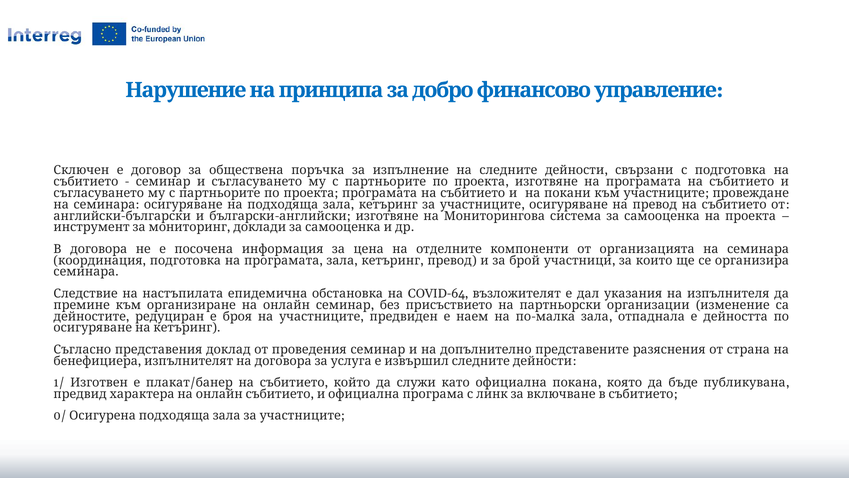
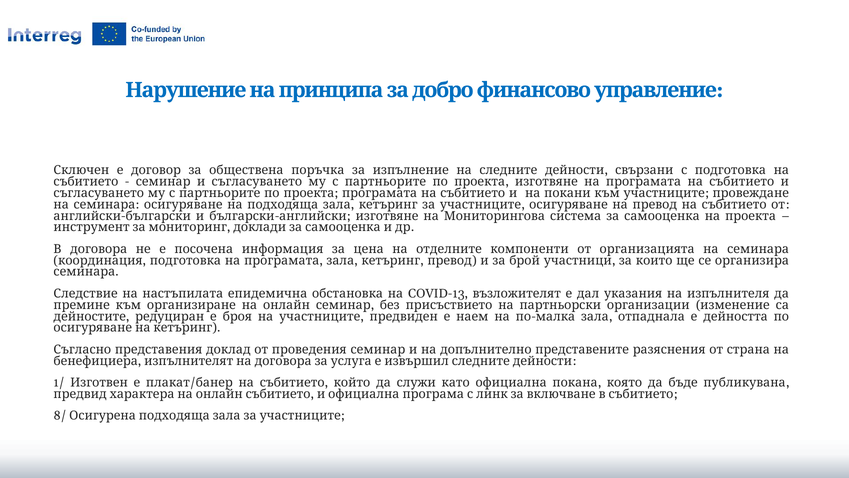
COVID-64: COVID-64 -> COVID-13
0/: 0/ -> 8/
